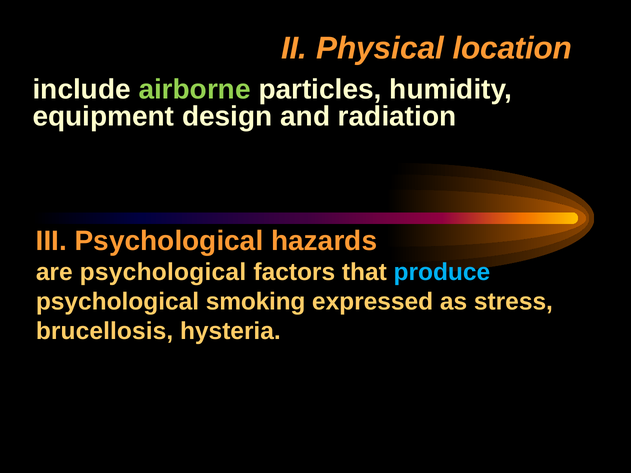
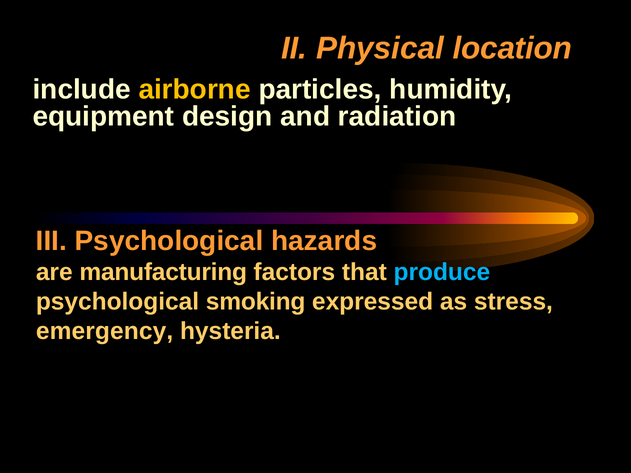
airborne colour: light green -> yellow
are psychological: psychological -> manufacturing
brucellosis: brucellosis -> emergency
